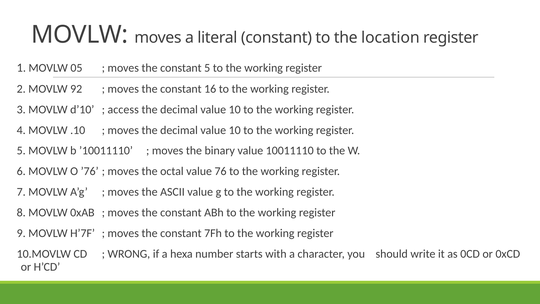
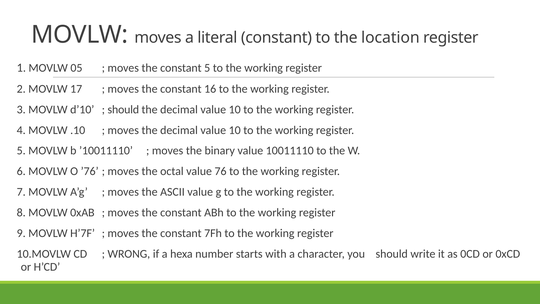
92: 92 -> 17
access at (123, 109): access -> should
